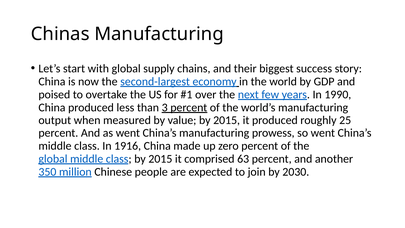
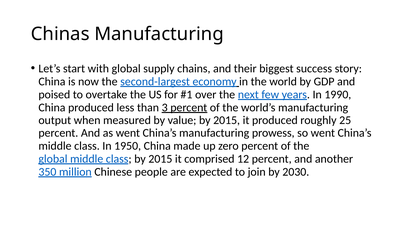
1916: 1916 -> 1950
63: 63 -> 12
